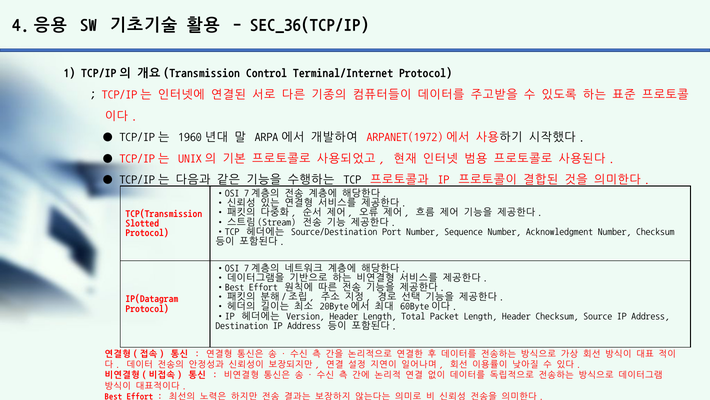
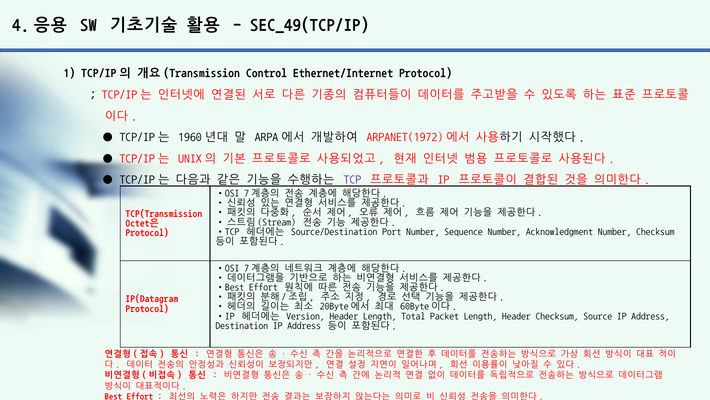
SEC_36(TCP/IP: SEC_36(TCP/IP -> SEC_49(TCP/IP
Terminal/Internet: Terminal/Internet -> Ethernet/Internet
TCP at (352, 179) colour: black -> purple
Slotted: Slotted -> Octet은
